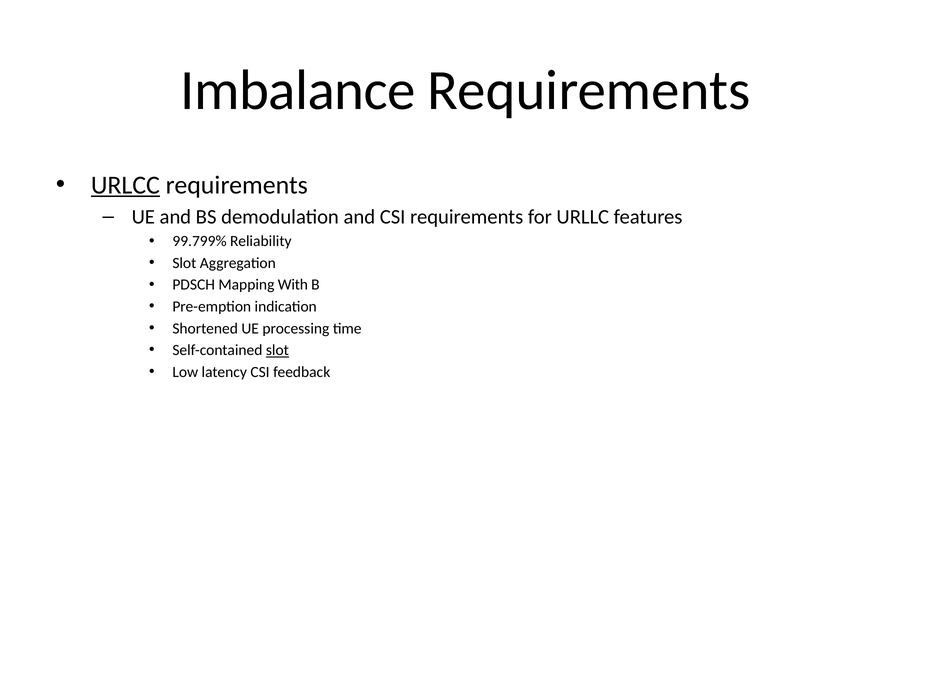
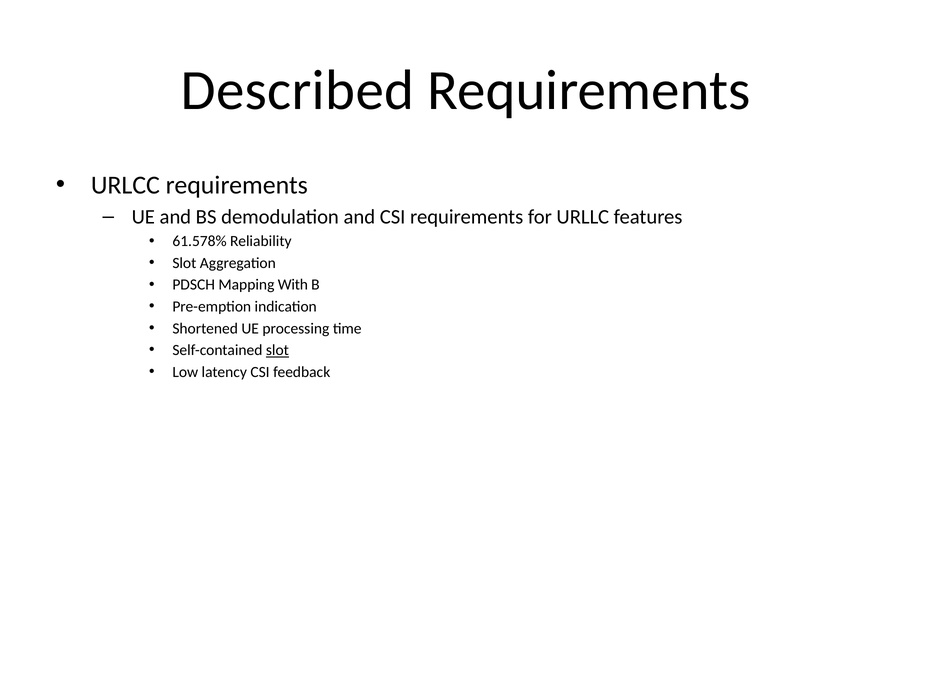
Imbalance: Imbalance -> Described
URLCC underline: present -> none
99.799%: 99.799% -> 61.578%
